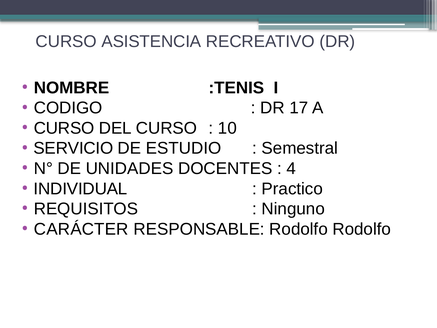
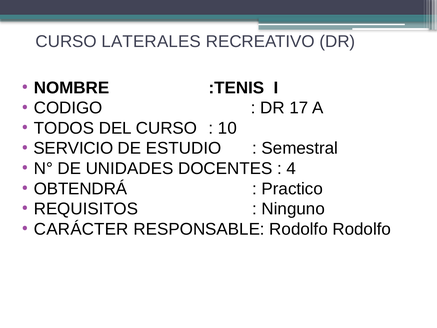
ASISTENCIA: ASISTENCIA -> LATERALES
CURSO at (64, 128): CURSO -> TODOS
INDIVIDUAL: INDIVIDUAL -> OBTENDRÁ
